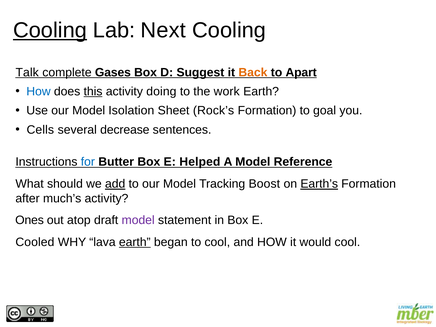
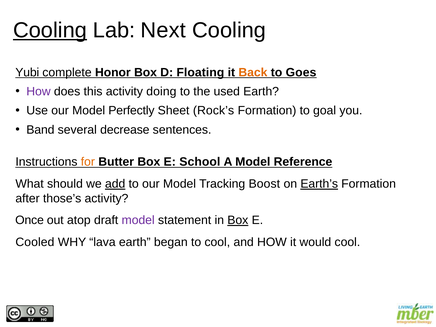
Talk: Talk -> Yubi
Gases: Gases -> Honor
Suggest: Suggest -> Floating
Apart: Apart -> Goes
How at (38, 91) colour: blue -> purple
this underline: present -> none
work: work -> used
Isolation: Isolation -> Perfectly
Cells: Cells -> Band
for colour: blue -> orange
Helped: Helped -> School
much’s: much’s -> those’s
Ones: Ones -> Once
Box at (238, 220) underline: none -> present
earth at (135, 242) underline: present -> none
